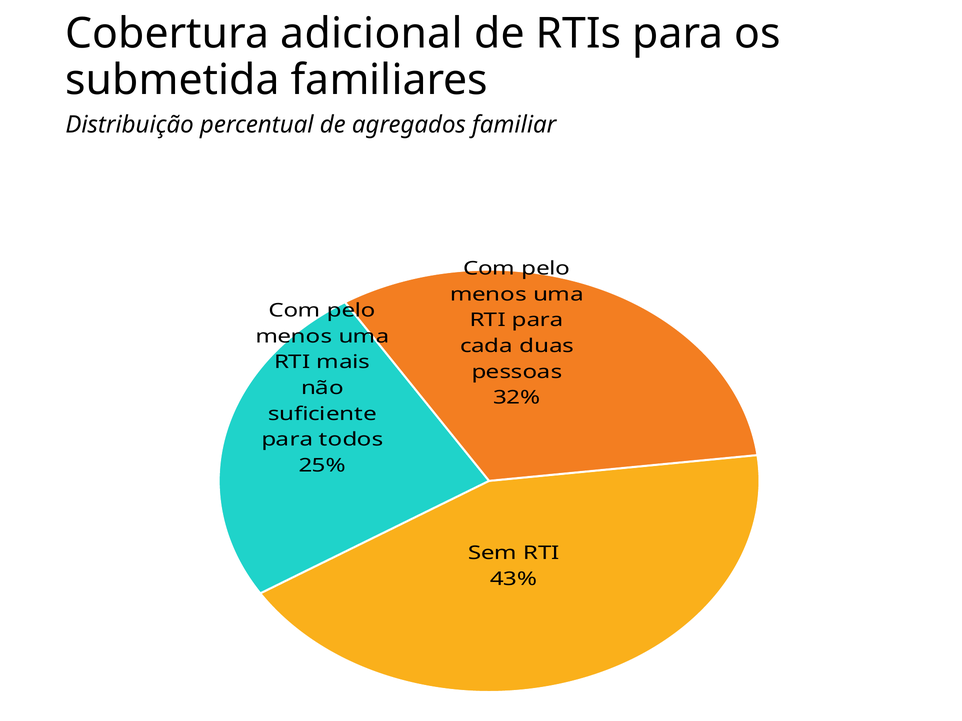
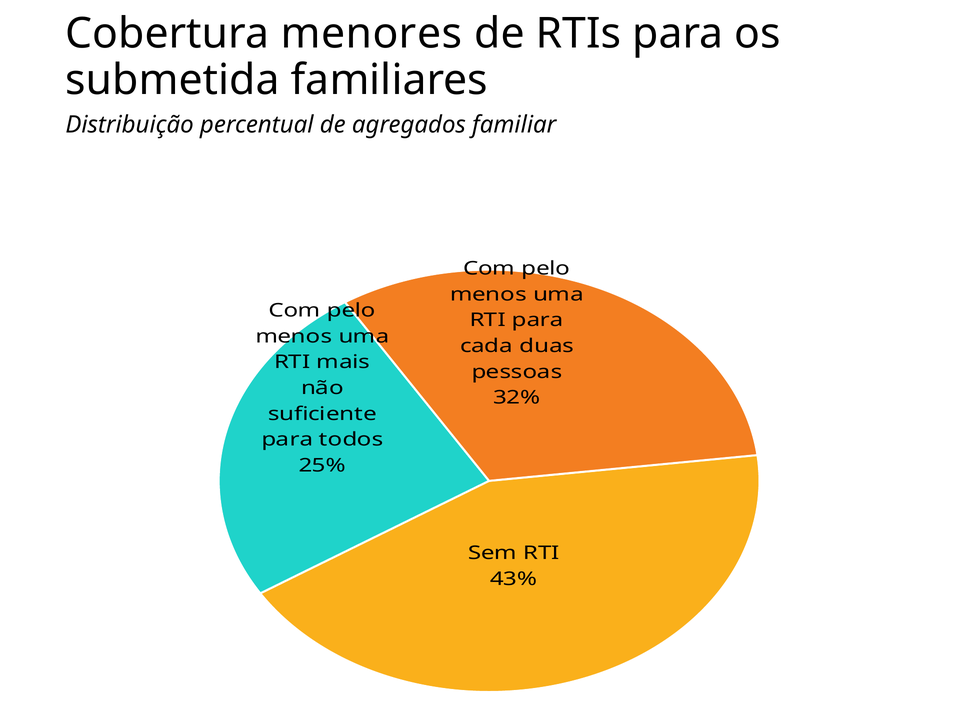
adicional: adicional -> menores
